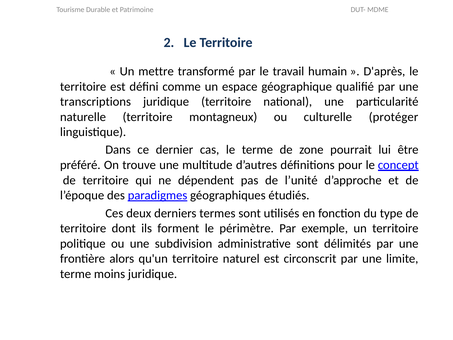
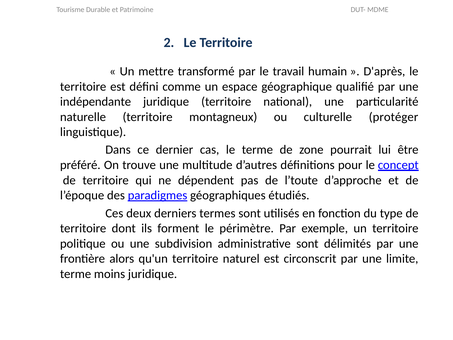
transcriptions: transcriptions -> indépendante
l’unité: l’unité -> l’toute
